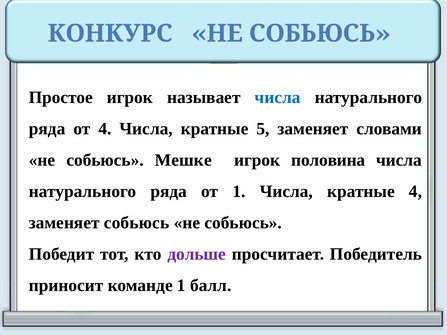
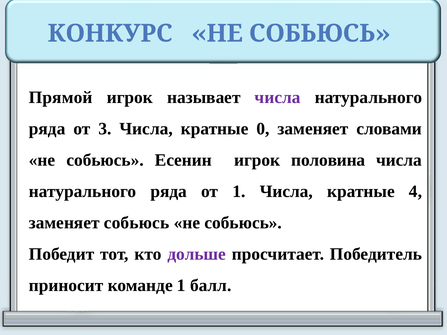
Простое: Простое -> Прямой
числа at (278, 98) colour: blue -> purple
от 4: 4 -> 3
5: 5 -> 0
Мешке: Мешке -> Есенин
